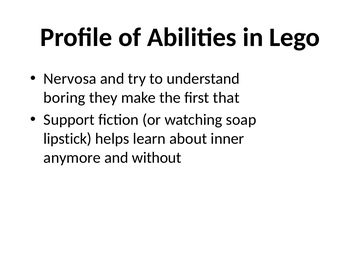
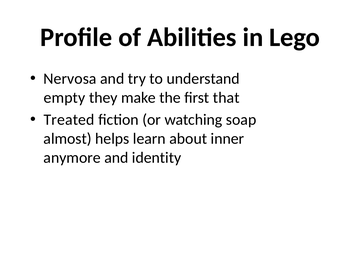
boring: boring -> empty
Support: Support -> Treated
lipstick: lipstick -> almost
without: without -> identity
